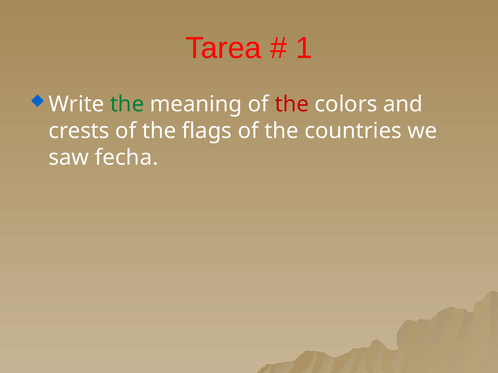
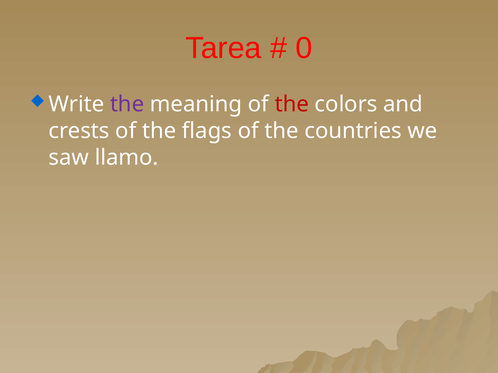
1: 1 -> 0
the at (127, 104) colour: green -> purple
fecha: fecha -> llamo
